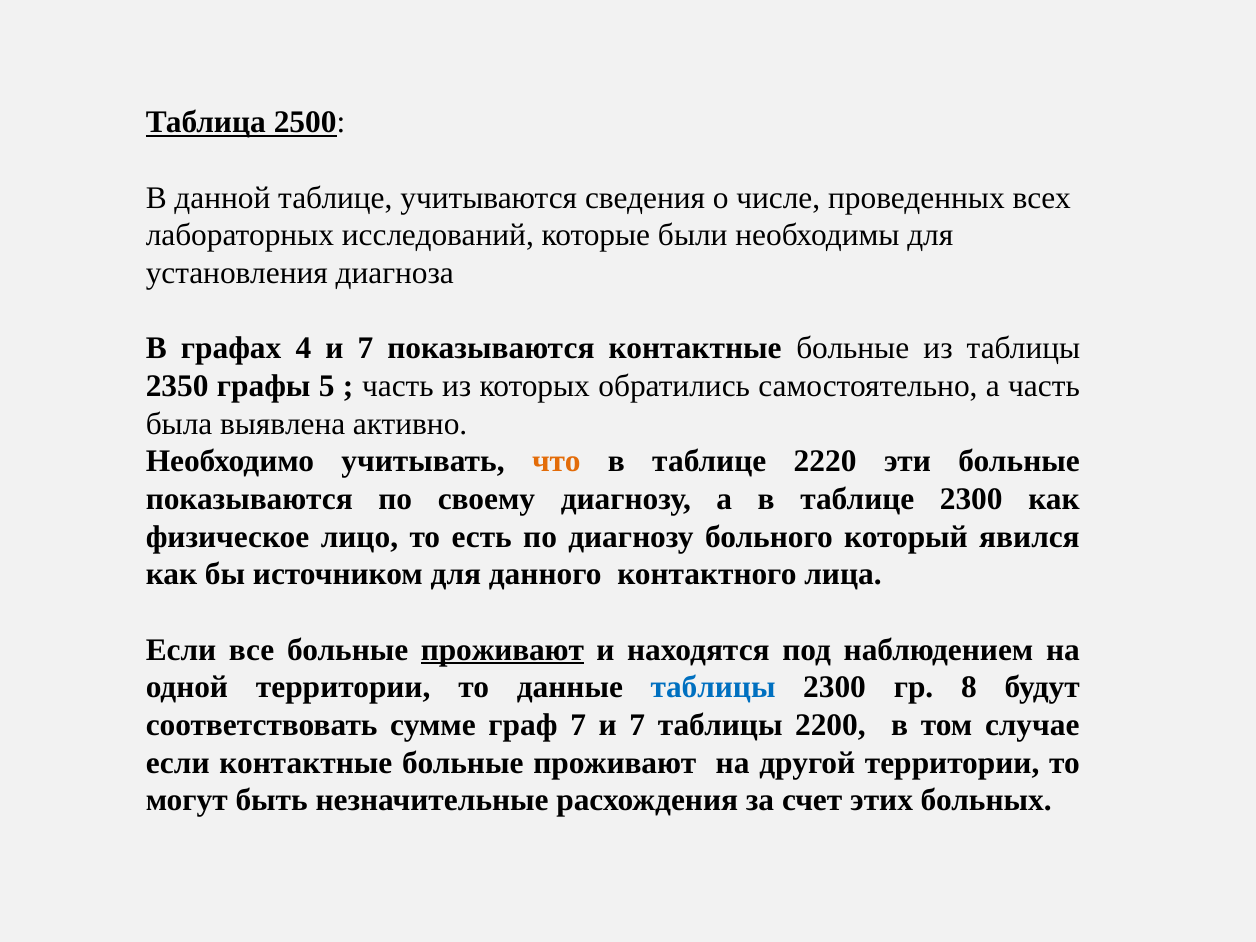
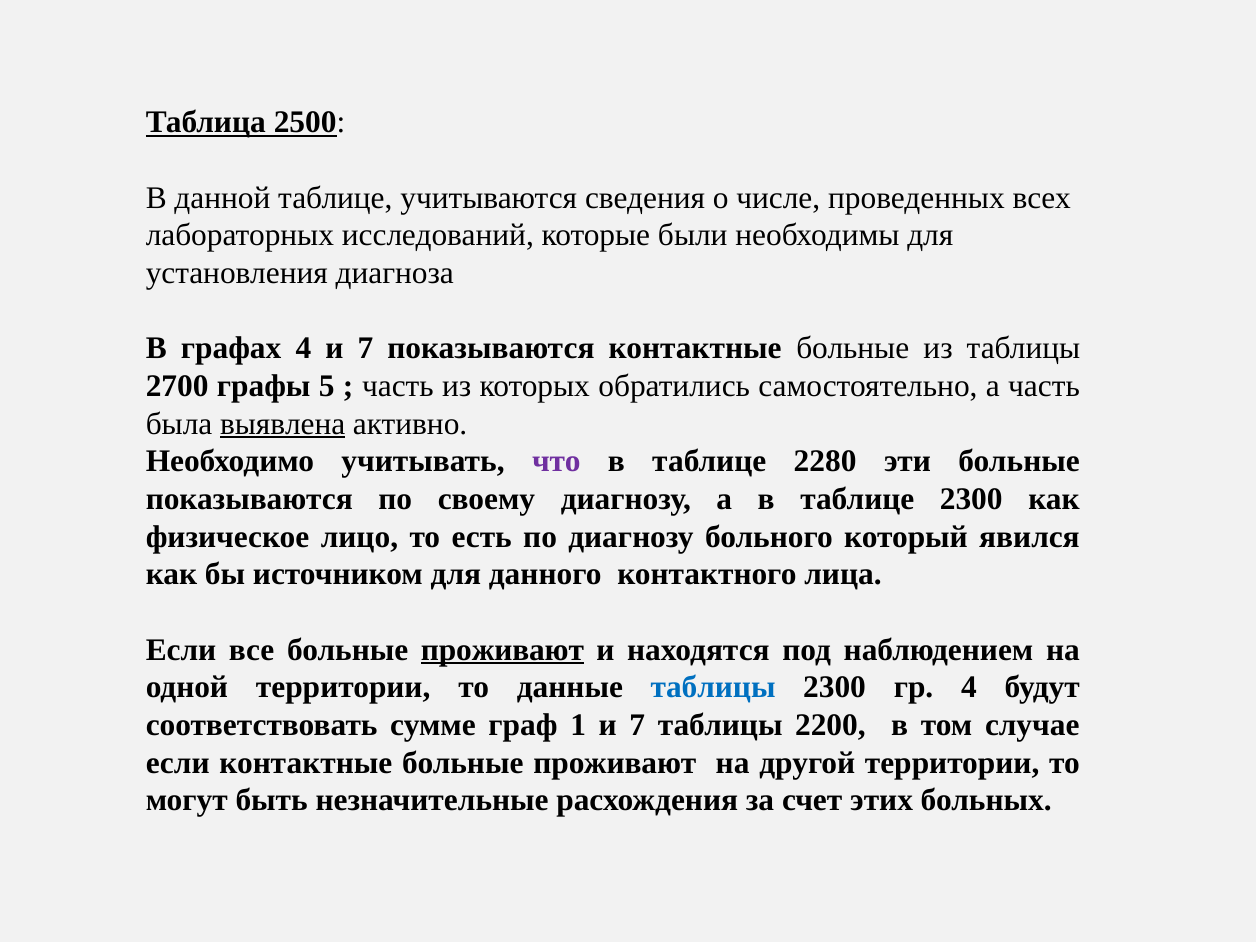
2350: 2350 -> 2700
выявлена underline: none -> present
что colour: orange -> purple
2220: 2220 -> 2280
гр 8: 8 -> 4
граф 7: 7 -> 1
